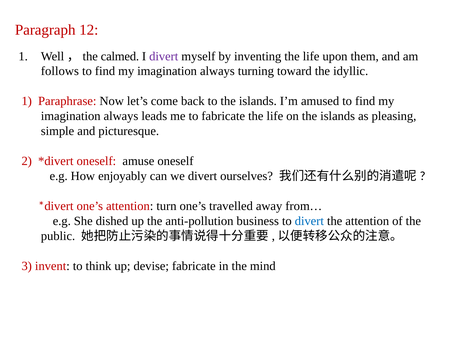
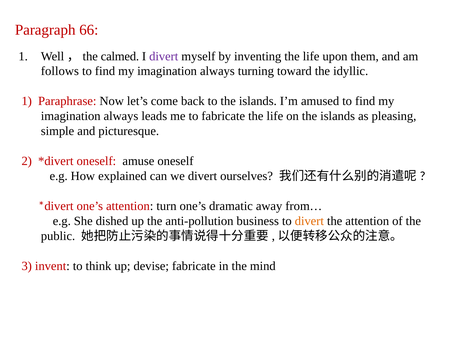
12: 12 -> 66
enjoyably: enjoyably -> explained
travelled: travelled -> dramatic
divert at (309, 221) colour: blue -> orange
